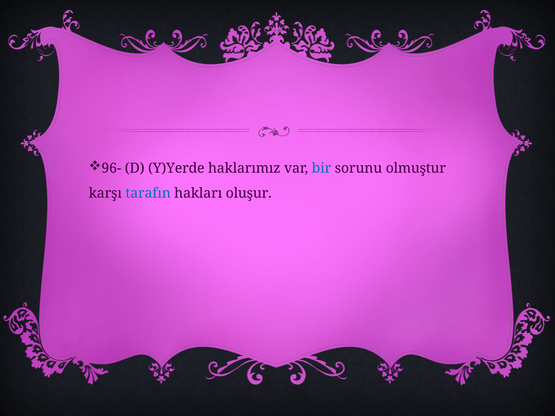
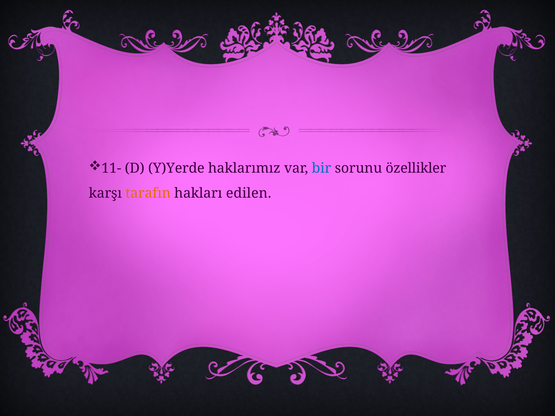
96-: 96- -> 11-
olmuştur: olmuştur -> özellikler
tarafın colour: blue -> orange
oluşur: oluşur -> edilen
